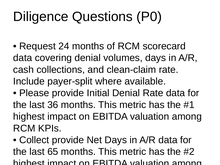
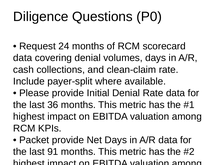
Collect at (34, 140): Collect -> Packet
65: 65 -> 91
